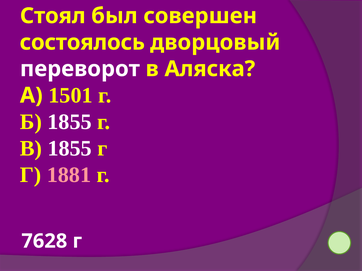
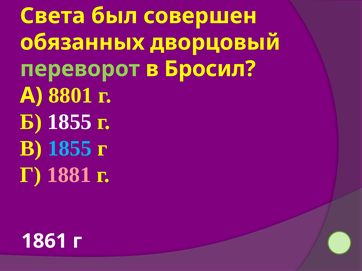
Стоял: Стоял -> Света
состоялось: состоялось -> обязанных
переворот colour: white -> light green
Аляска: Аляска -> Бросил
1501: 1501 -> 8801
1855 at (70, 149) colour: white -> light blue
7628: 7628 -> 1861
